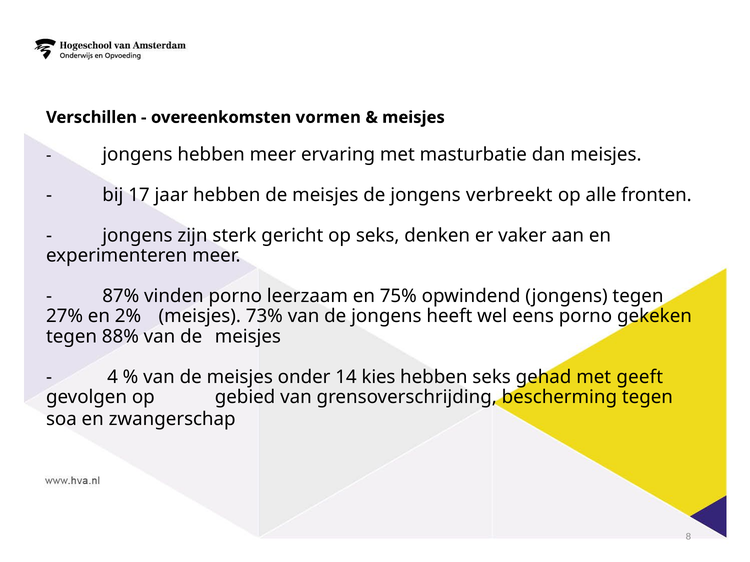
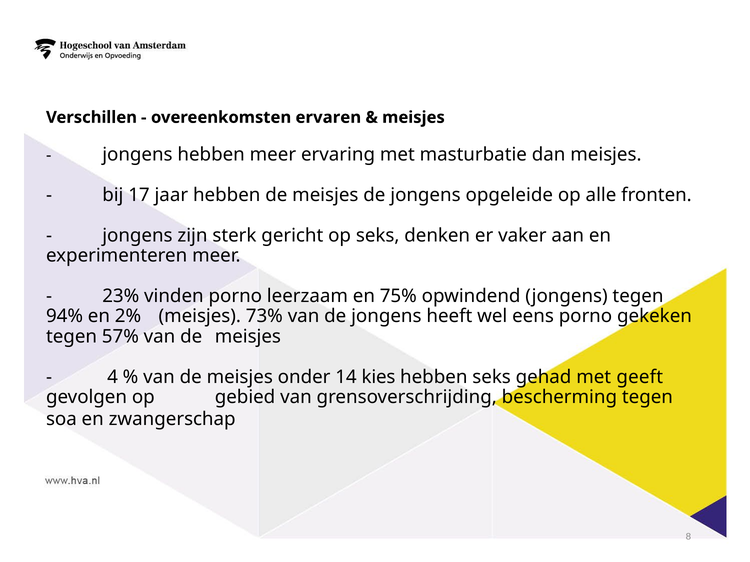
vormen: vormen -> ervaren
verbreekt: verbreekt -> opgeleide
87%: 87% -> 23%
27%: 27% -> 94%
88%: 88% -> 57%
